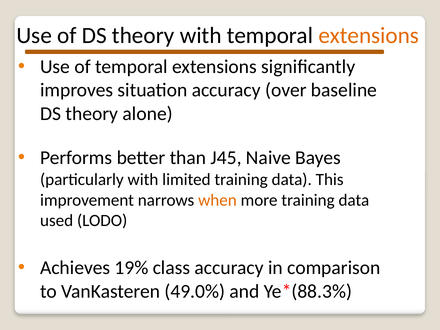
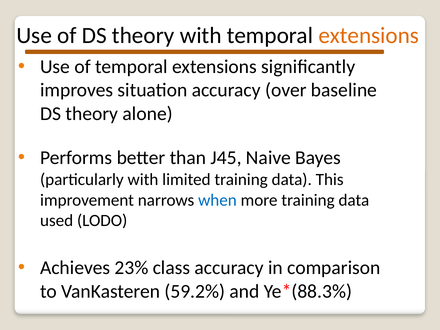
when colour: orange -> blue
19%: 19% -> 23%
49.0%: 49.0% -> 59.2%
